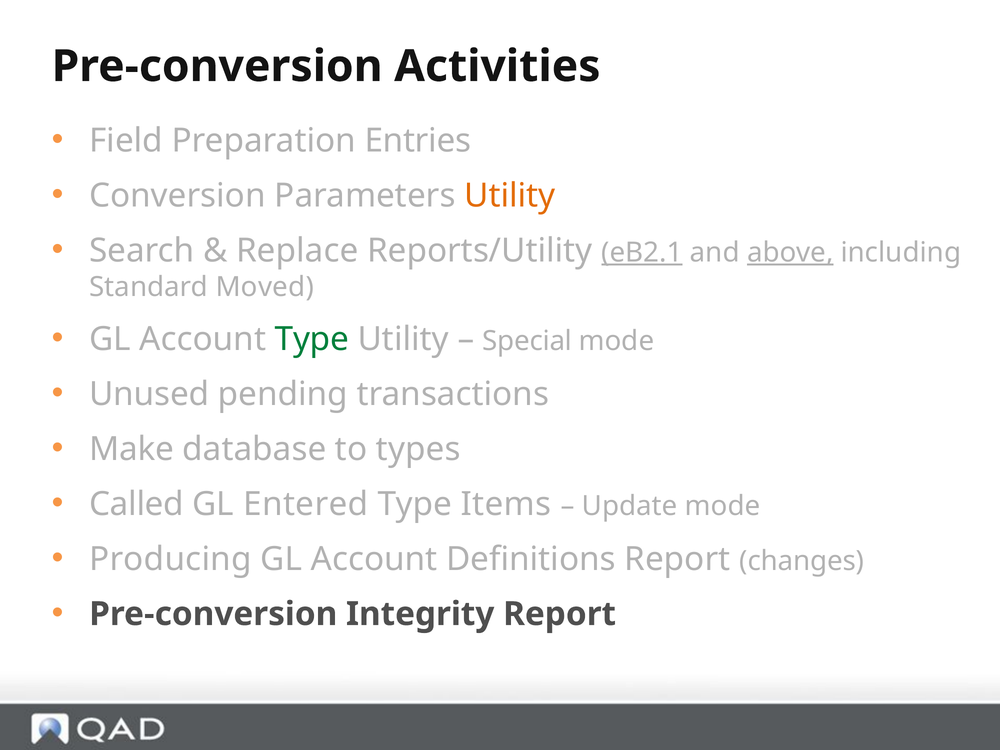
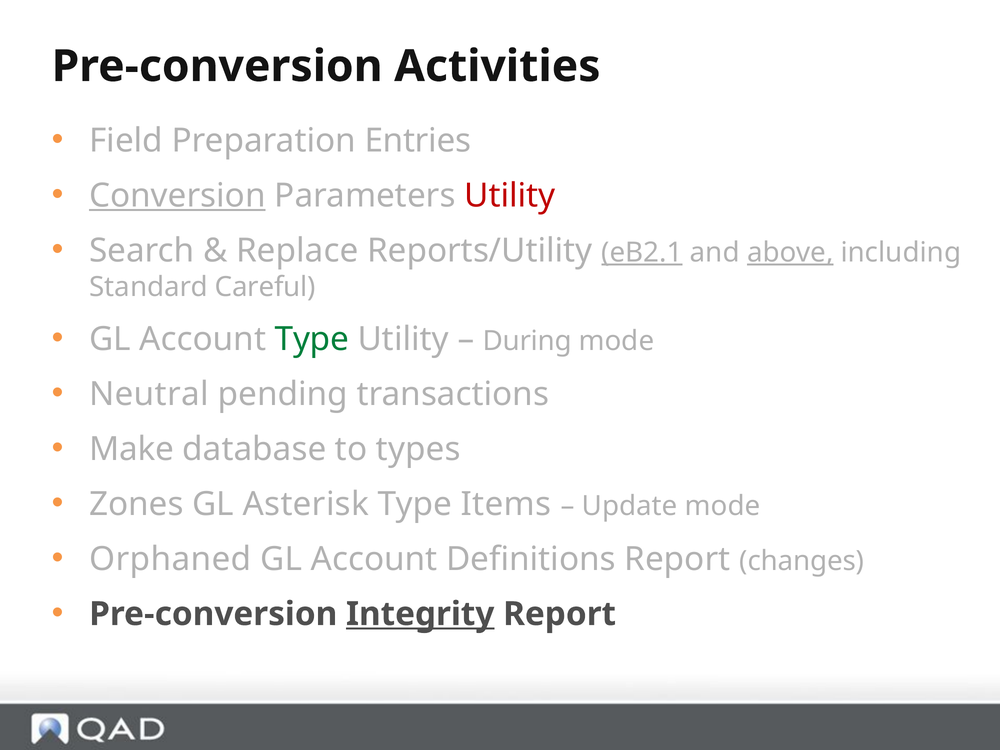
Conversion underline: none -> present
Utility at (510, 196) colour: orange -> red
Moved: Moved -> Careful
Special: Special -> During
Unused: Unused -> Neutral
Called: Called -> Zones
Entered: Entered -> Asterisk
Producing: Producing -> Orphaned
Integrity underline: none -> present
